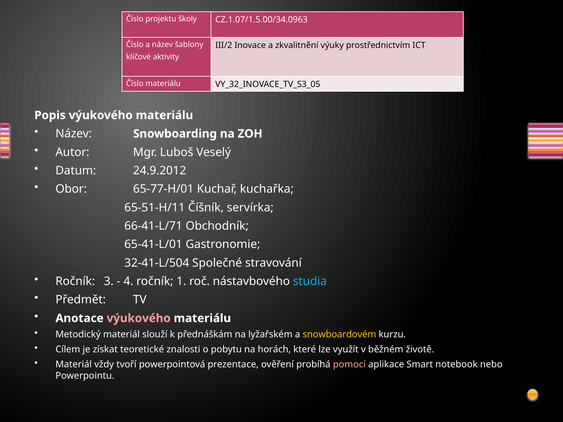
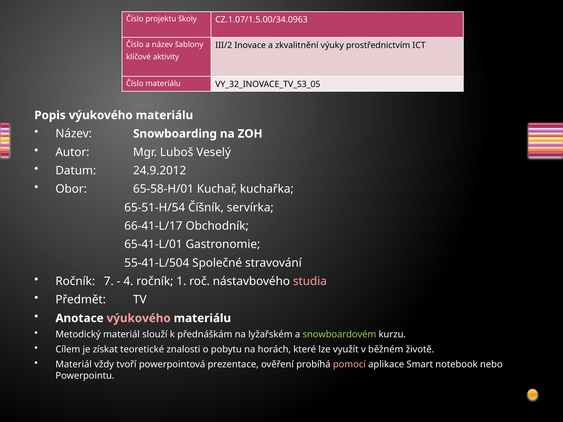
65-77-H/01: 65-77-H/01 -> 65-58-H/01
65-51-H/11: 65-51-H/11 -> 65-51-H/54
66-41-L/71: 66-41-L/71 -> 66-41-L/17
32-41-L/504: 32-41-L/504 -> 55-41-L/504
3: 3 -> 7
studia colour: light blue -> pink
snowboardovém colour: yellow -> light green
